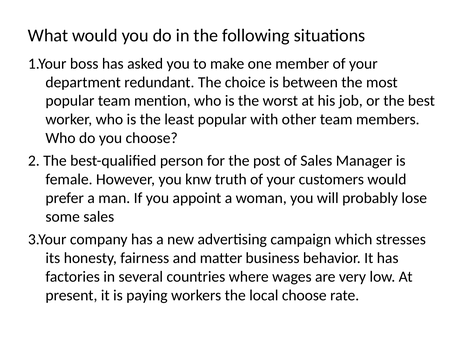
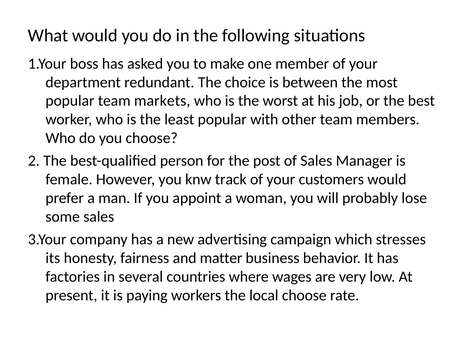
mention: mention -> markets
truth: truth -> track
